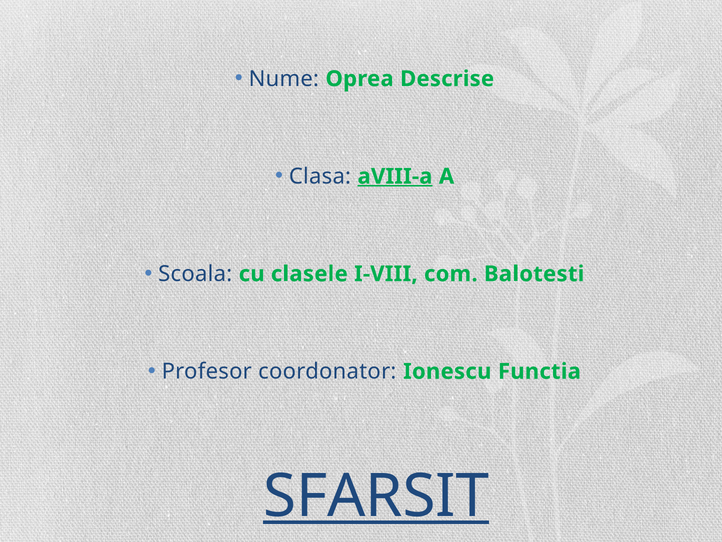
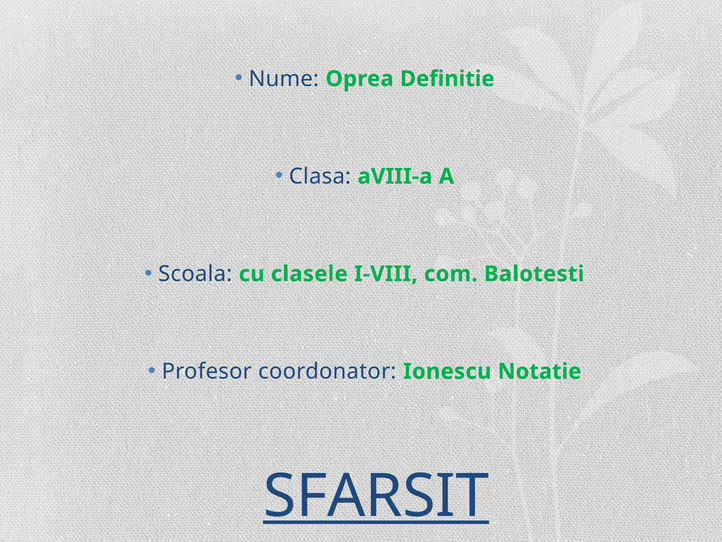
Descrise: Descrise -> Definitie
aVIII-a underline: present -> none
Functia: Functia -> Notatie
